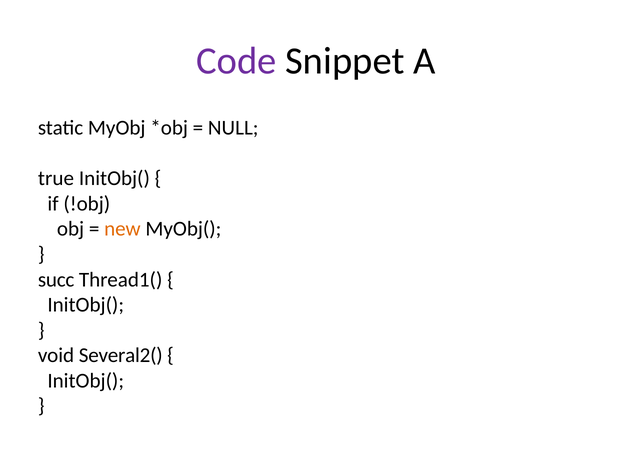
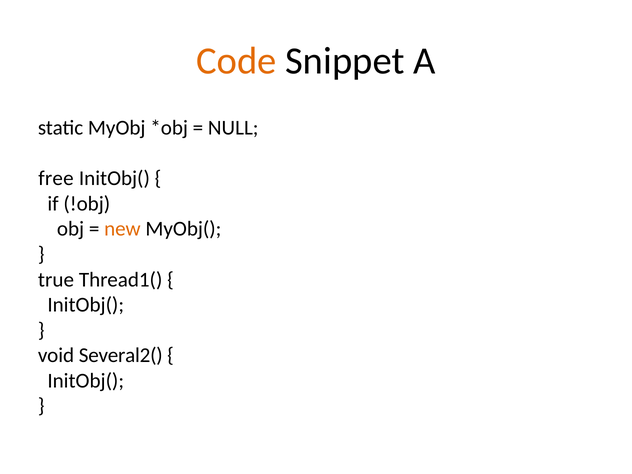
Code colour: purple -> orange
true: true -> free
succ: succ -> true
